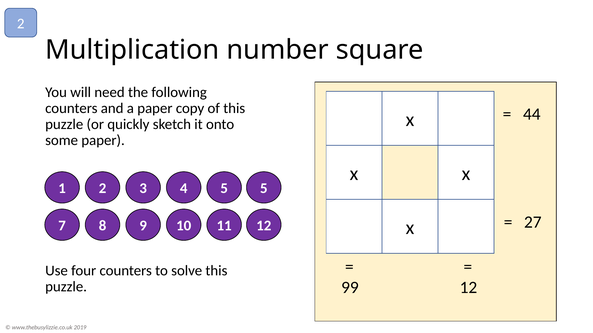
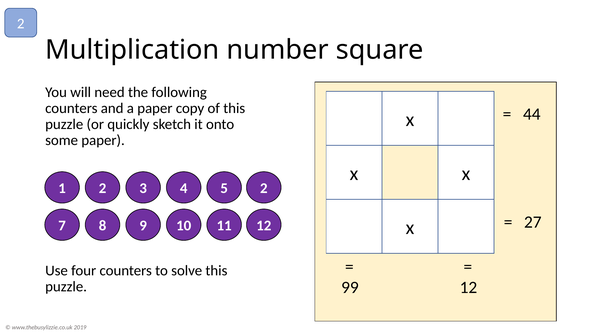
5 5: 5 -> 2
